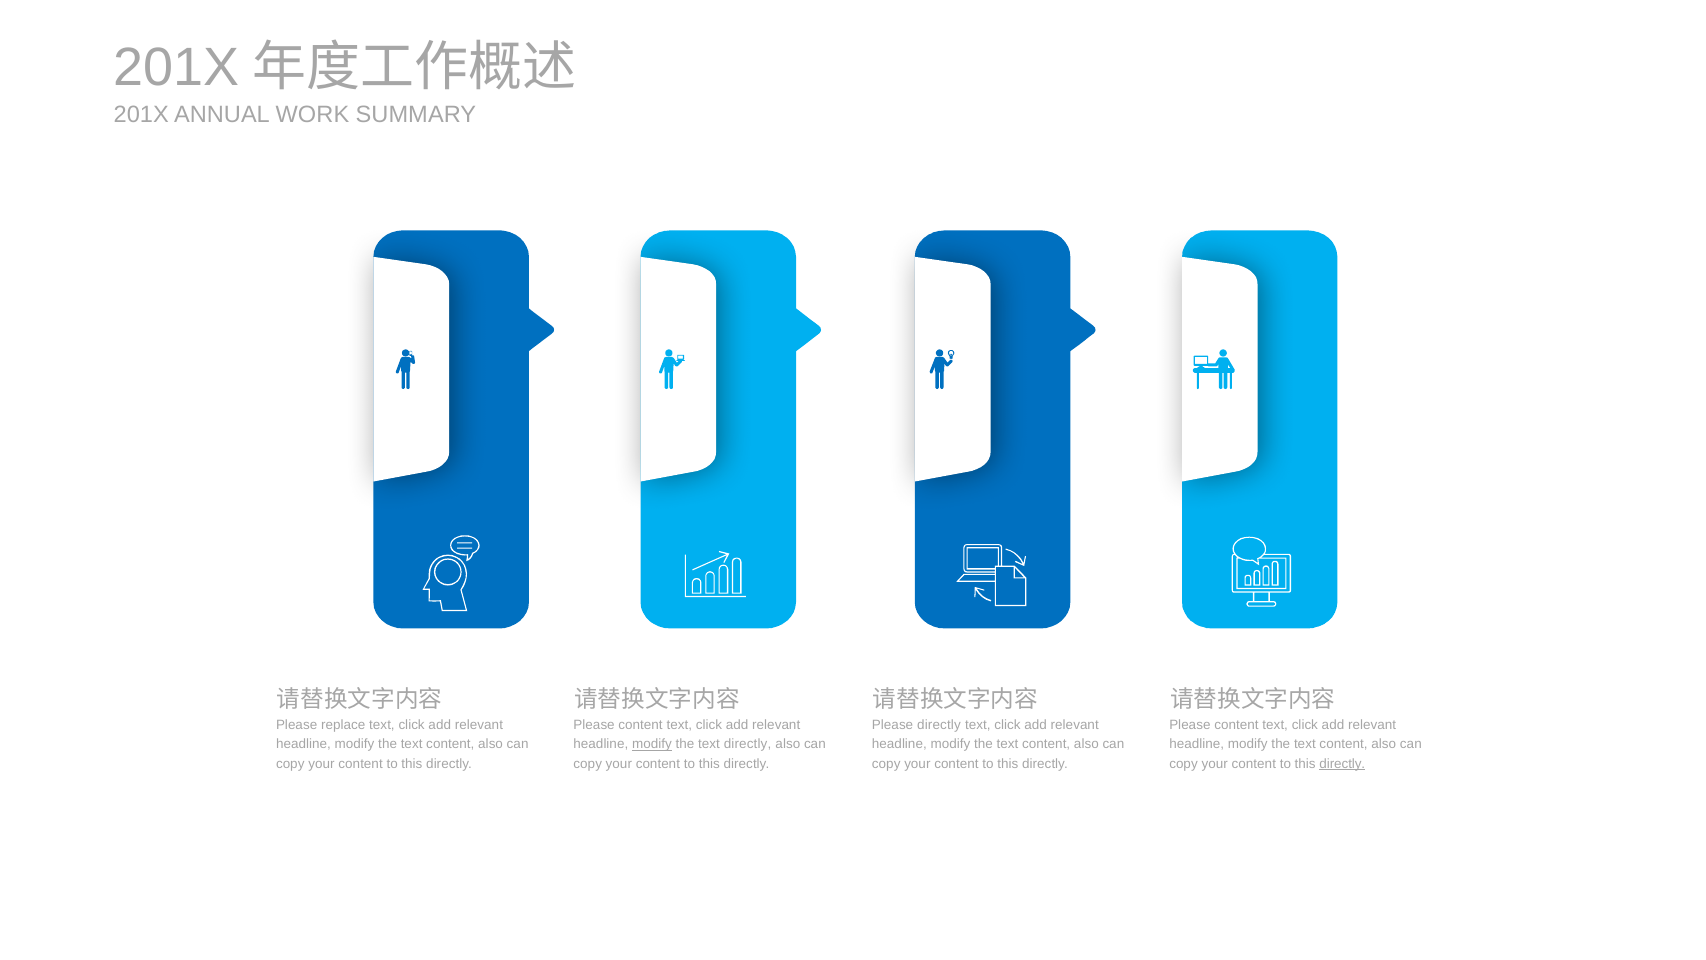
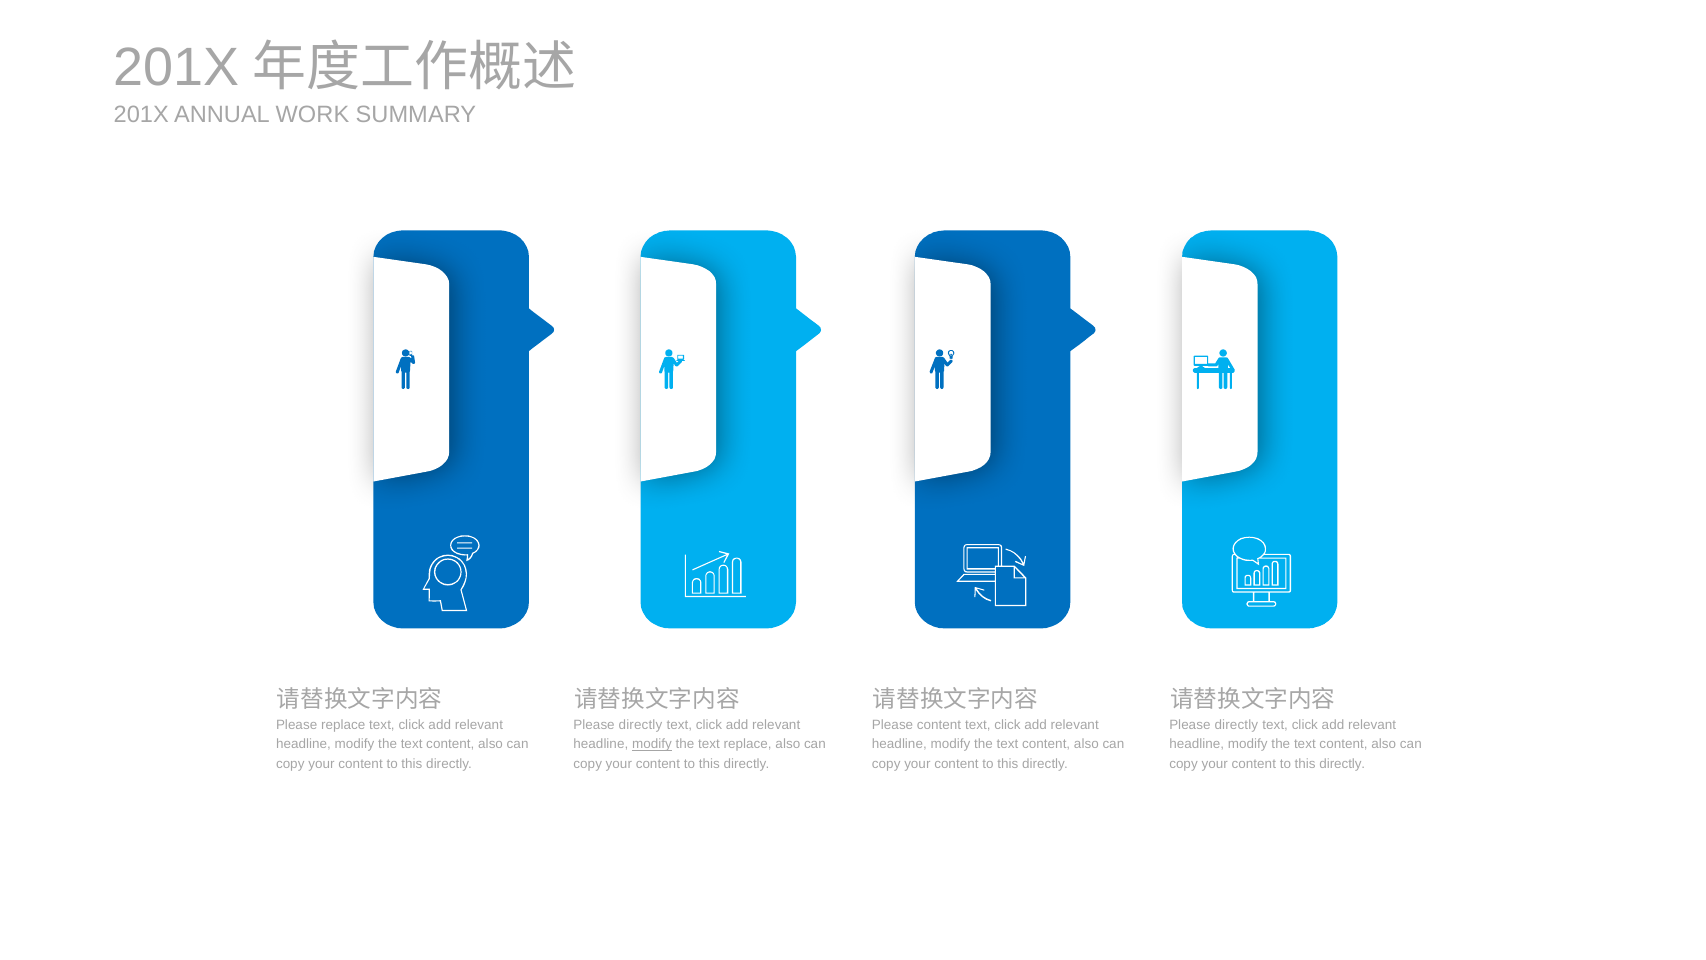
content at (641, 725): content -> directly
Please directly: directly -> content
content at (1236, 725): content -> directly
text directly: directly -> replace
directly at (1342, 763) underline: present -> none
